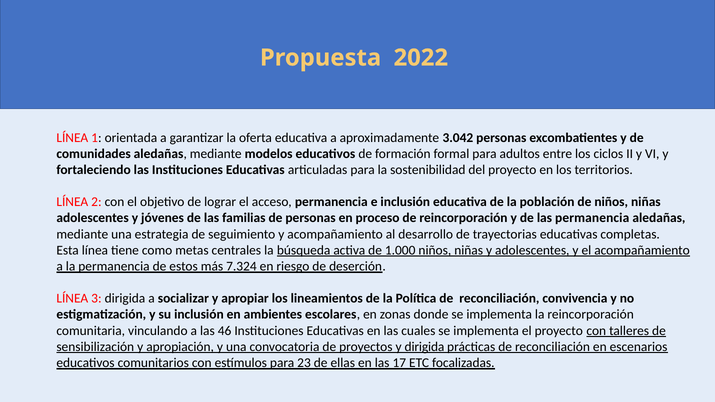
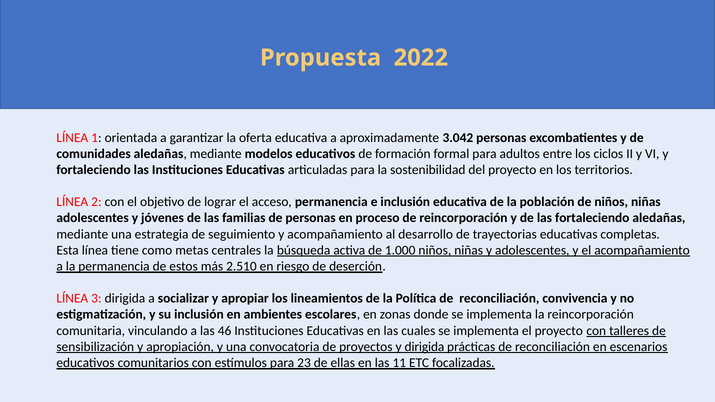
las permanencia: permanencia -> fortaleciendo
7.324: 7.324 -> 2.510
17: 17 -> 11
